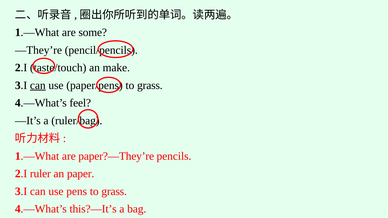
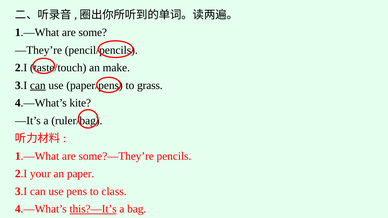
feel: feel -> kite
paper?—They’re: paper?—They’re -> some?—They’re
ruler: ruler -> your
pens to grass: grass -> class
this?—It’s underline: none -> present
